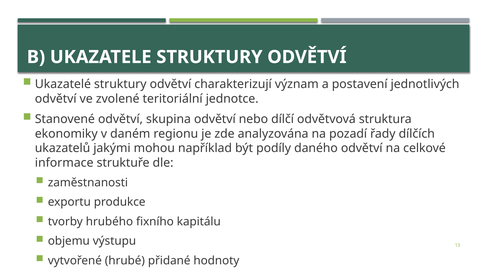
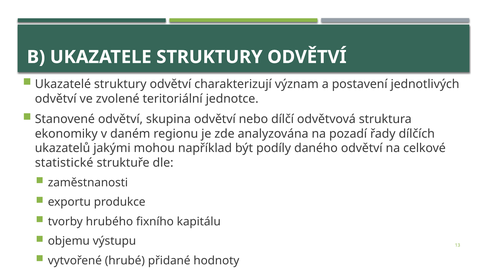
informace: informace -> statistické
